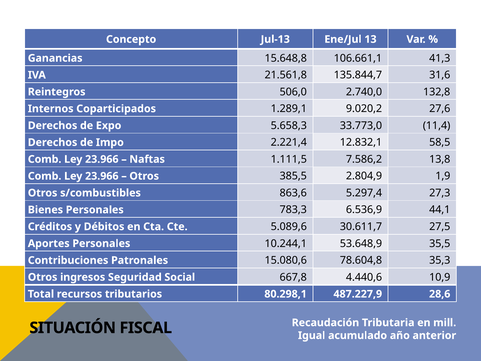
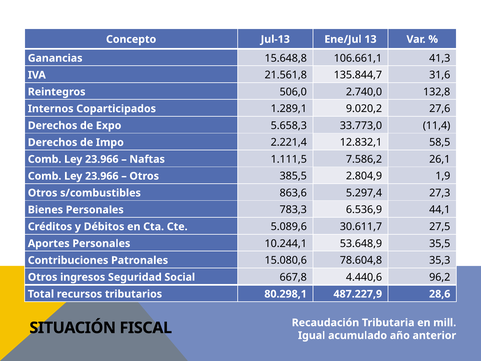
13,8: 13,8 -> 26,1
10,9: 10,9 -> 96,2
